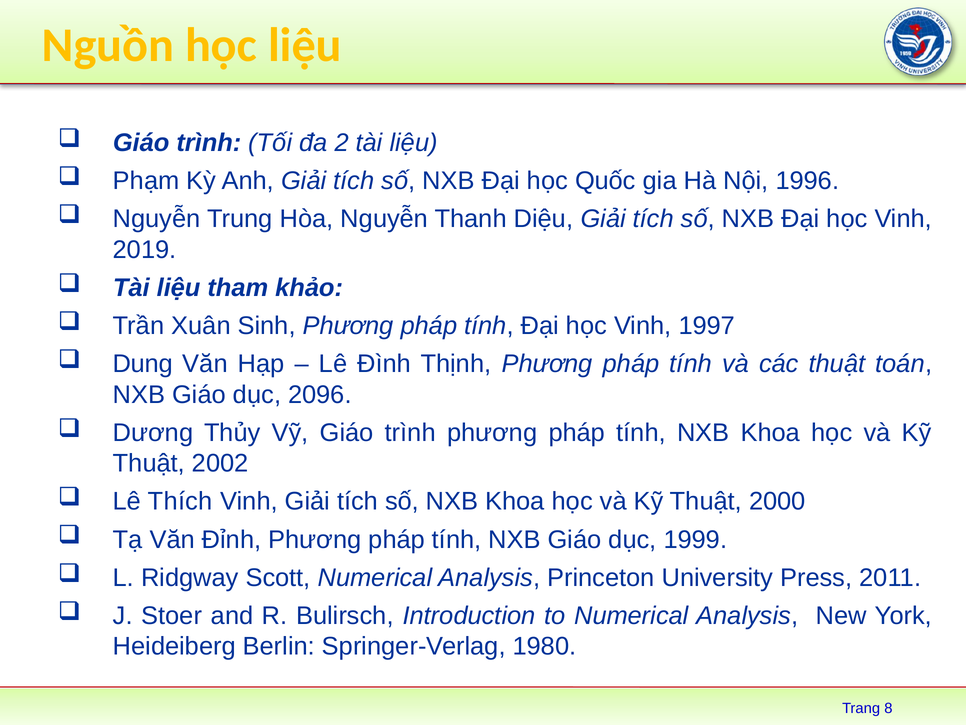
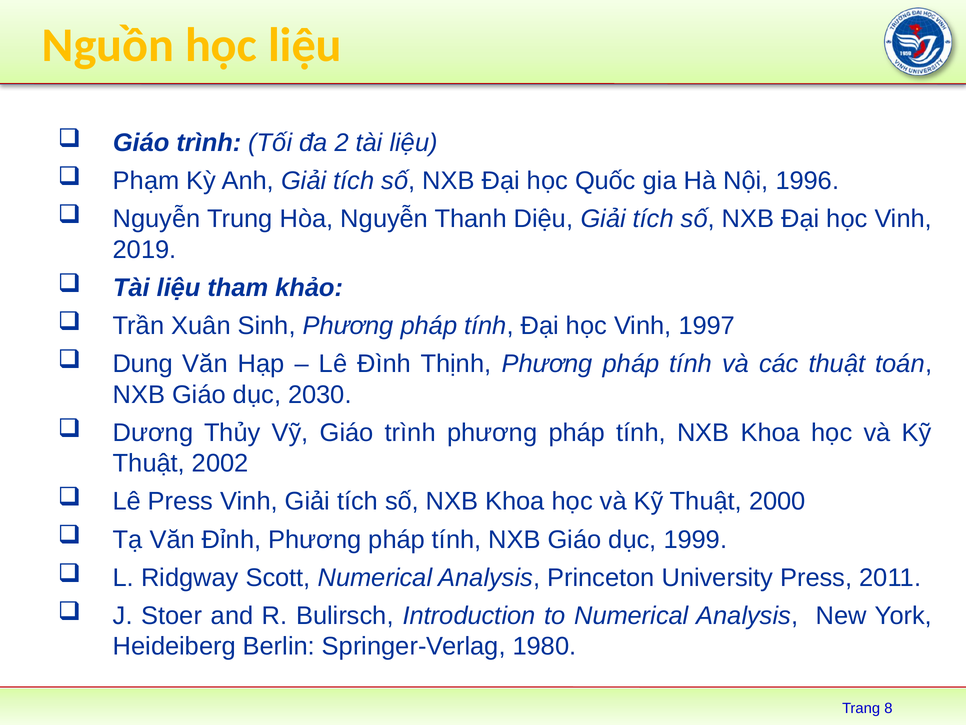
2096: 2096 -> 2030
Lê Thích: Thích -> Press
